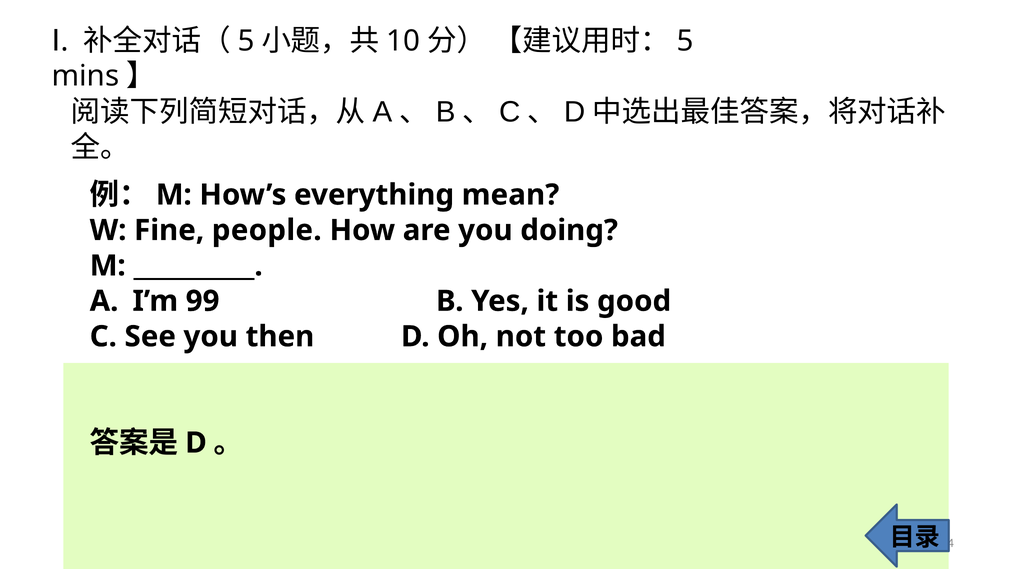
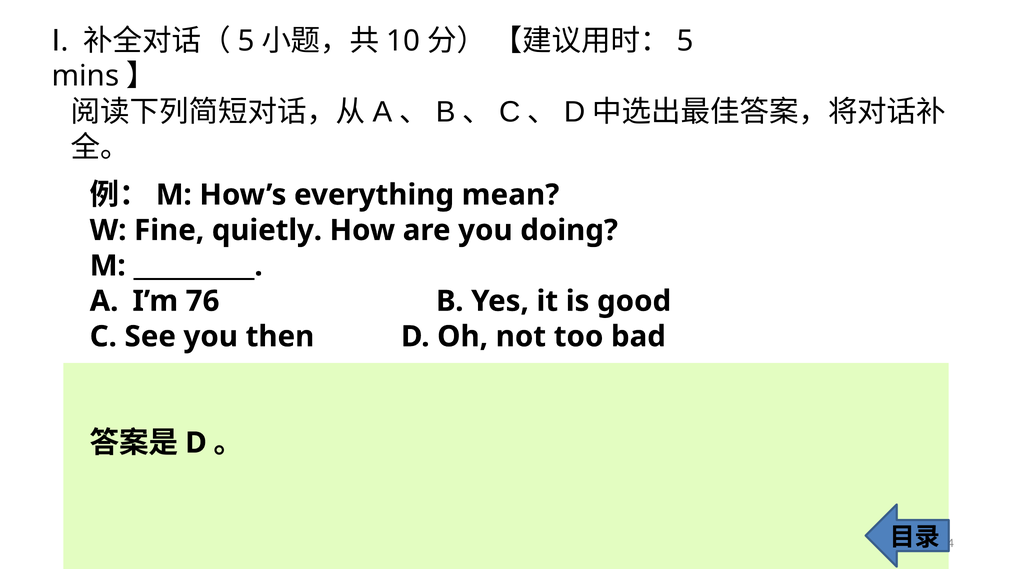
people: people -> quietly
99: 99 -> 76
